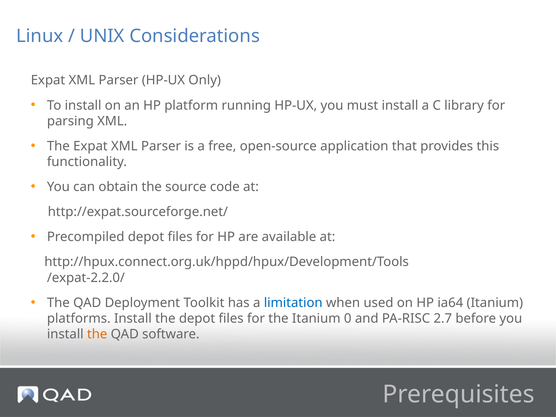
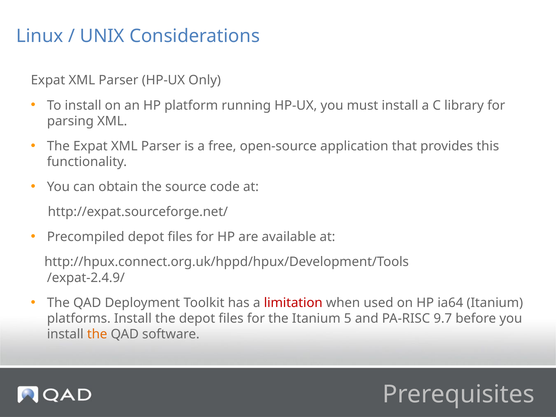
/expat-2.2.0/: /expat-2.2.0/ -> /expat-2.4.9/
limitation colour: blue -> red
0: 0 -> 5
2.7: 2.7 -> 9.7
